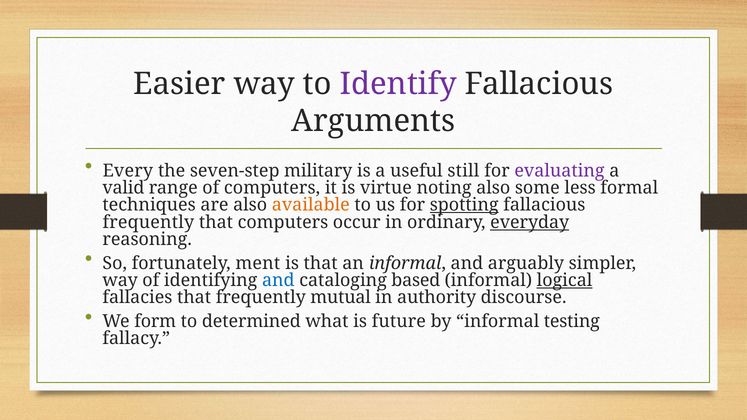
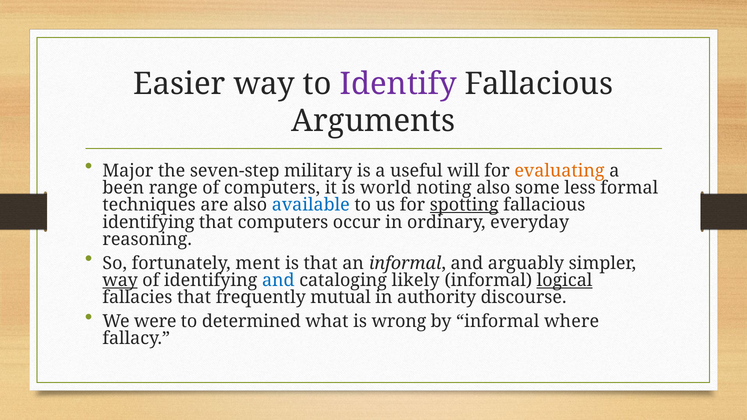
Every: Every -> Major
still: still -> will
evaluating colour: purple -> orange
valid: valid -> been
virtue: virtue -> world
available colour: orange -> blue
frequently at (148, 222): frequently -> identifying
everyday underline: present -> none
way at (120, 280) underline: none -> present
based: based -> likely
form: form -> were
future: future -> wrong
testing: testing -> where
